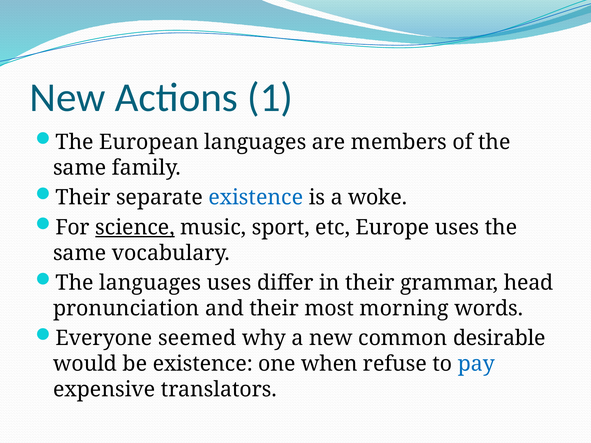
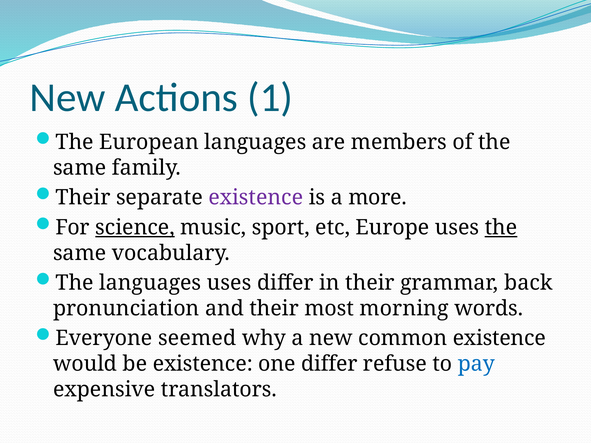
existence at (256, 198) colour: blue -> purple
woke: woke -> more
the at (501, 228) underline: none -> present
head: head -> back
common desirable: desirable -> existence
one when: when -> differ
